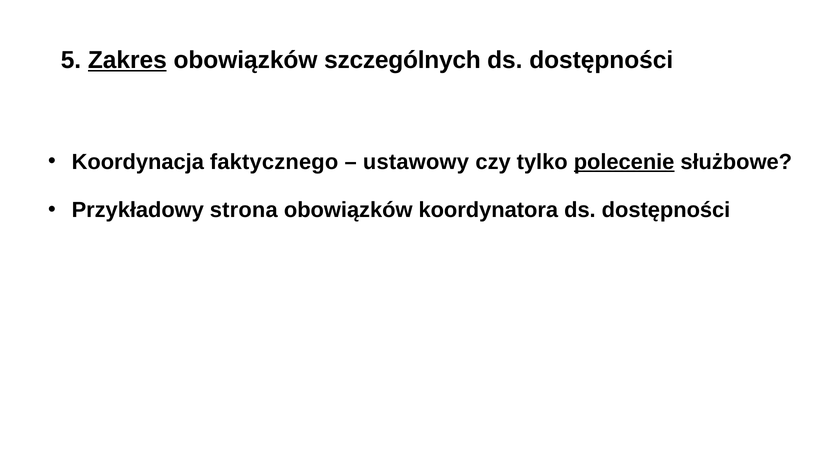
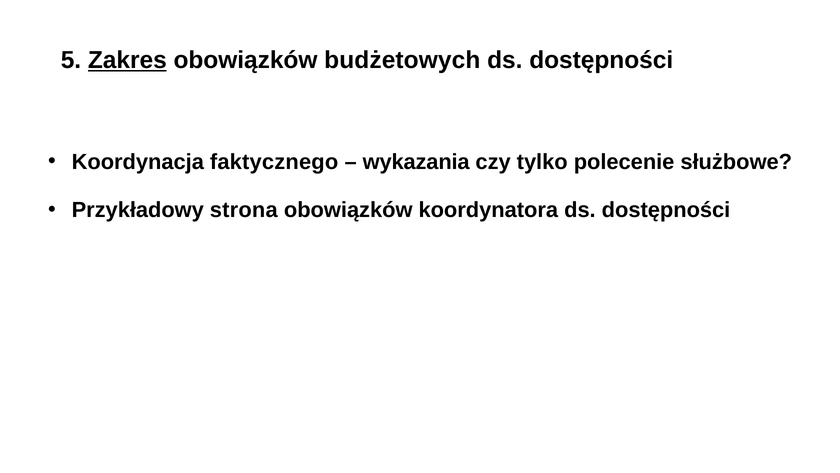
szczególnych: szczególnych -> budżetowych
ustawowy: ustawowy -> wykazania
polecenie underline: present -> none
